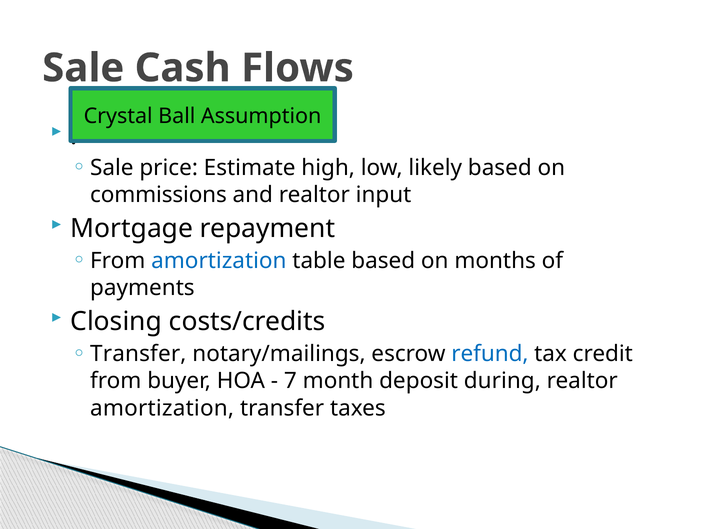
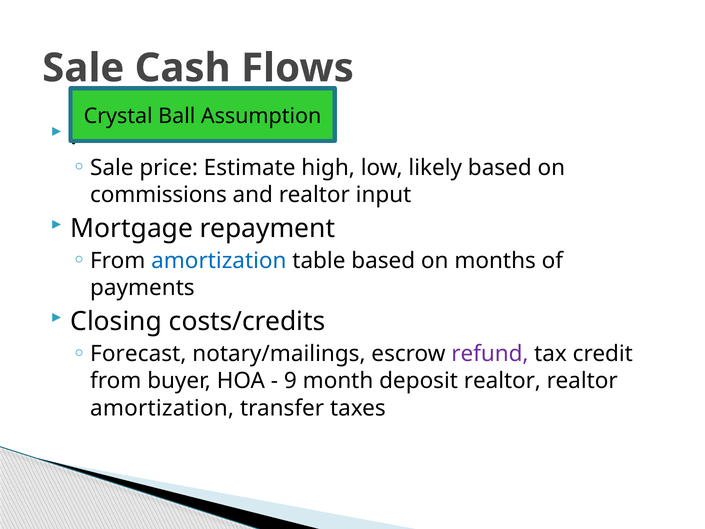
Transfer at (138, 354): Transfer -> Forecast
refund colour: blue -> purple
7: 7 -> 9
deposit during: during -> realtor
